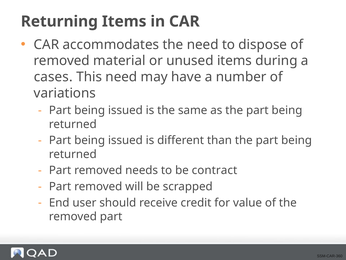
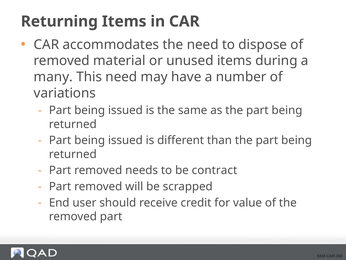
cases: cases -> many
